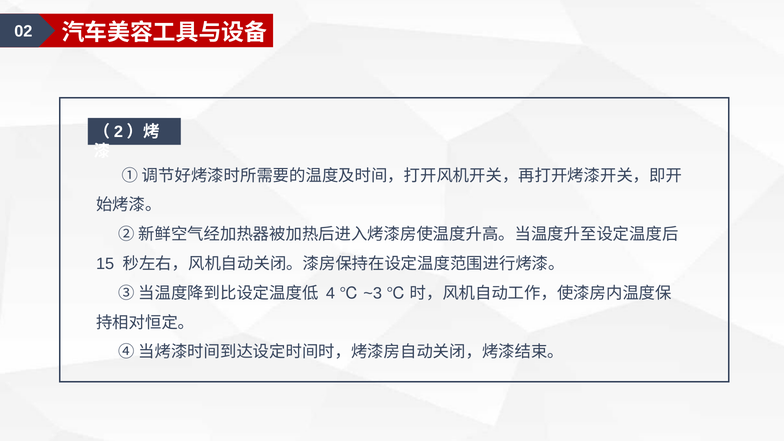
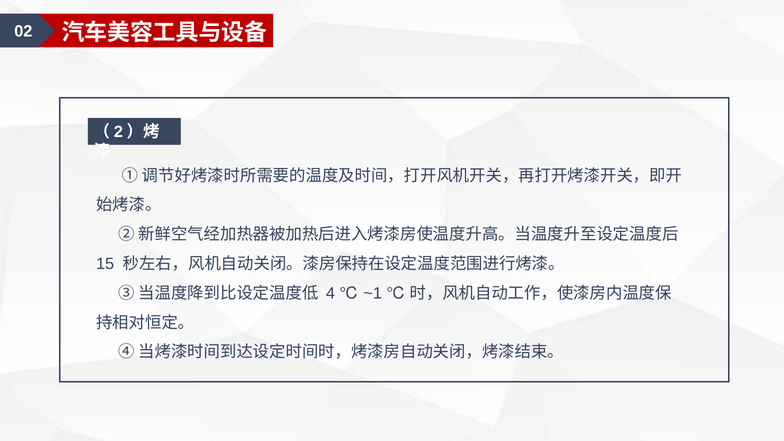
~3: ~3 -> ~1
